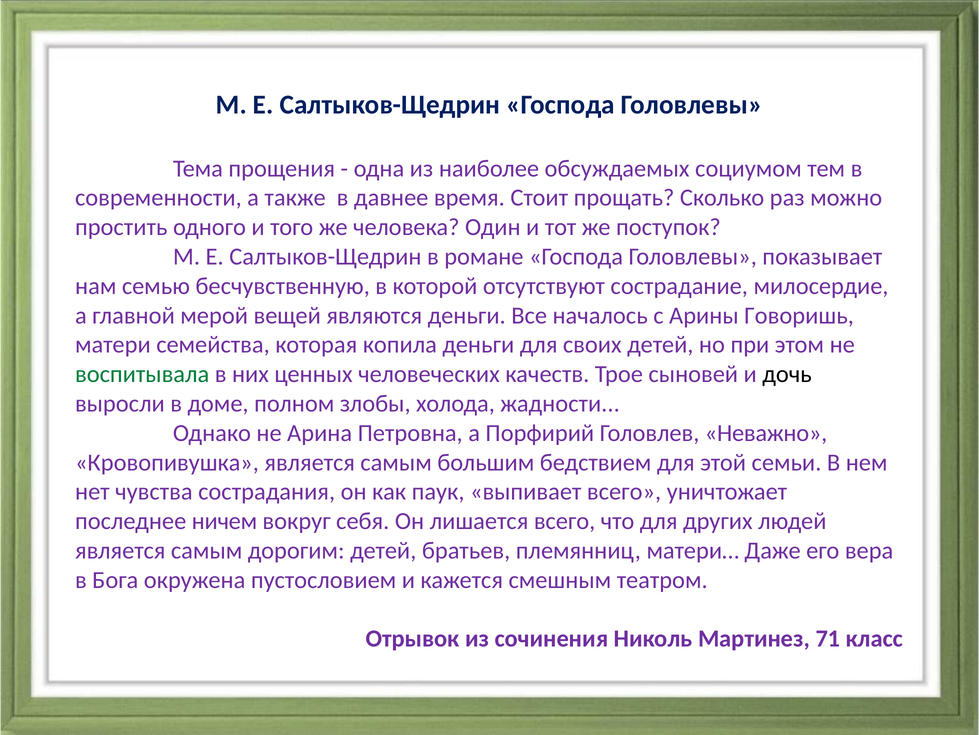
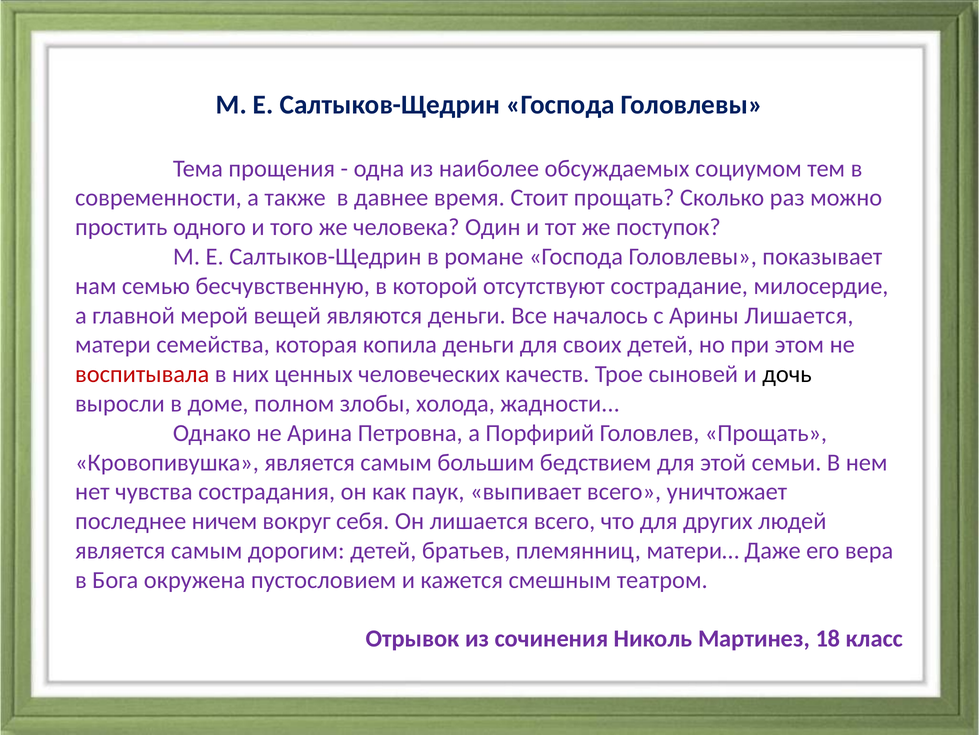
Арины Говоришь: Говоришь -> Лишается
воспитывала colour: green -> red
Головлев Неважно: Неважно -> Прощать
71: 71 -> 18
